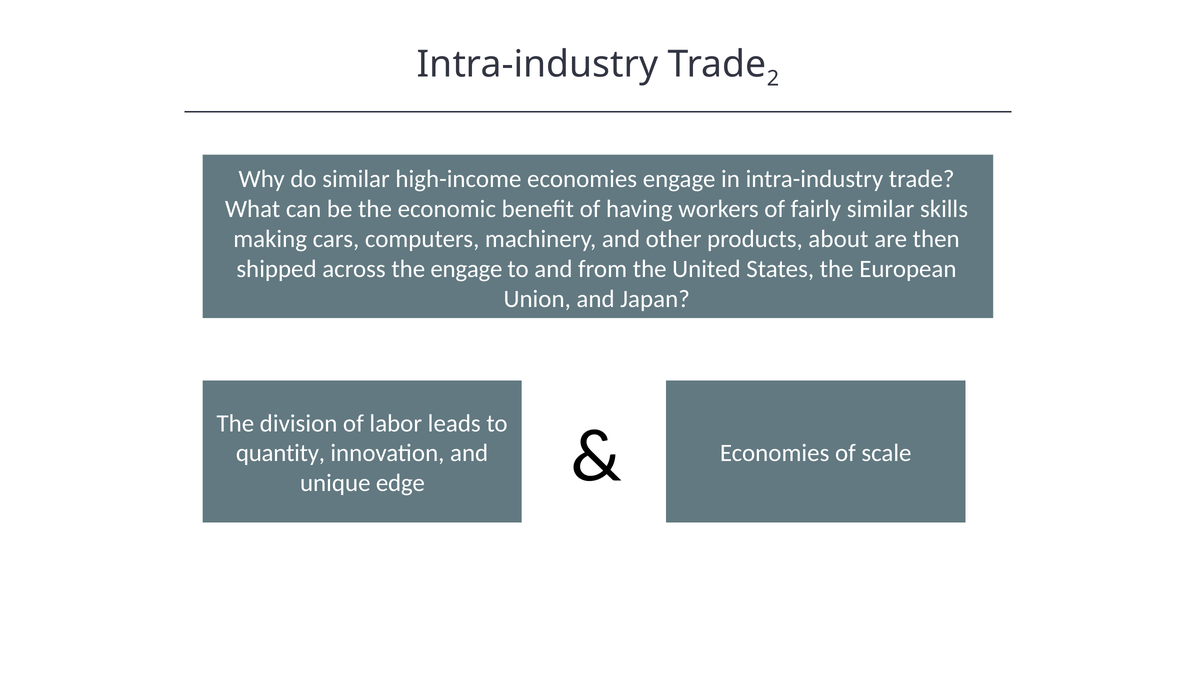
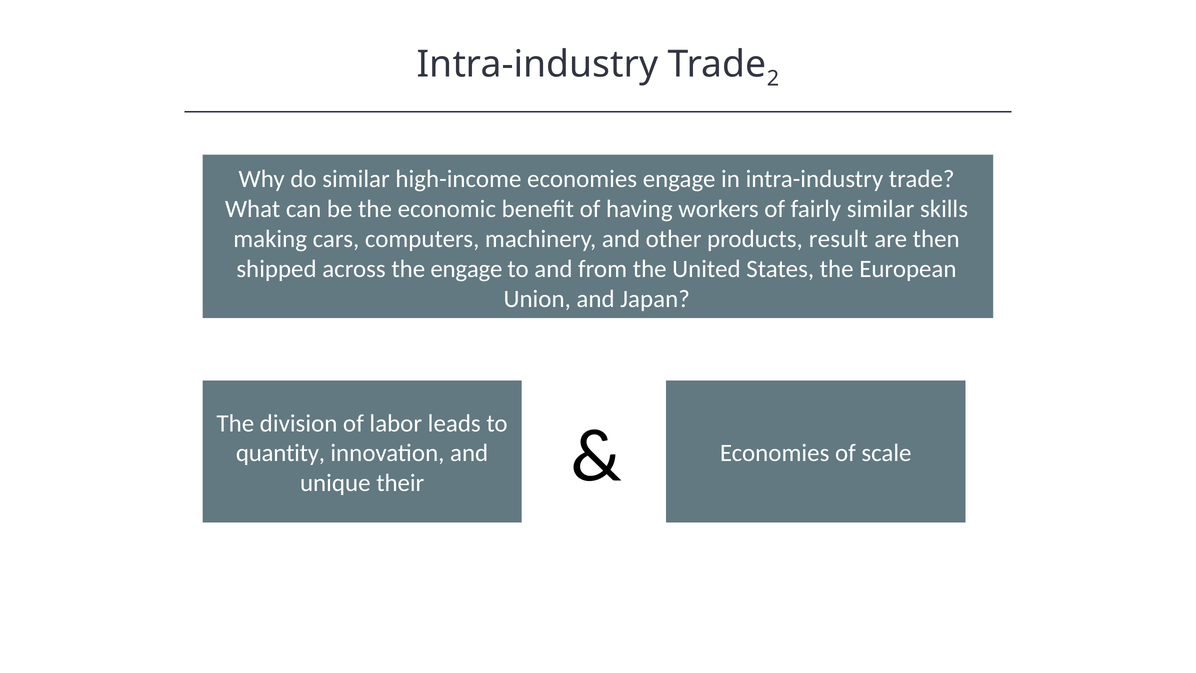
about: about -> result
edge: edge -> their
